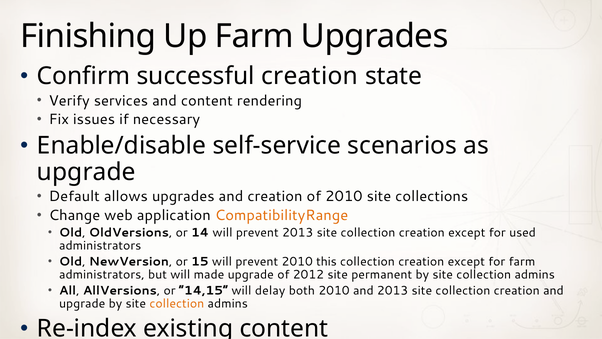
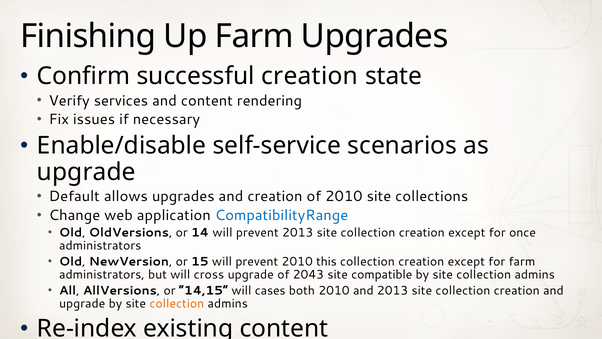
CompatibilityRange colour: orange -> blue
used: used -> once
made: made -> cross
2012: 2012 -> 2043
permanent: permanent -> compatible
delay: delay -> cases
